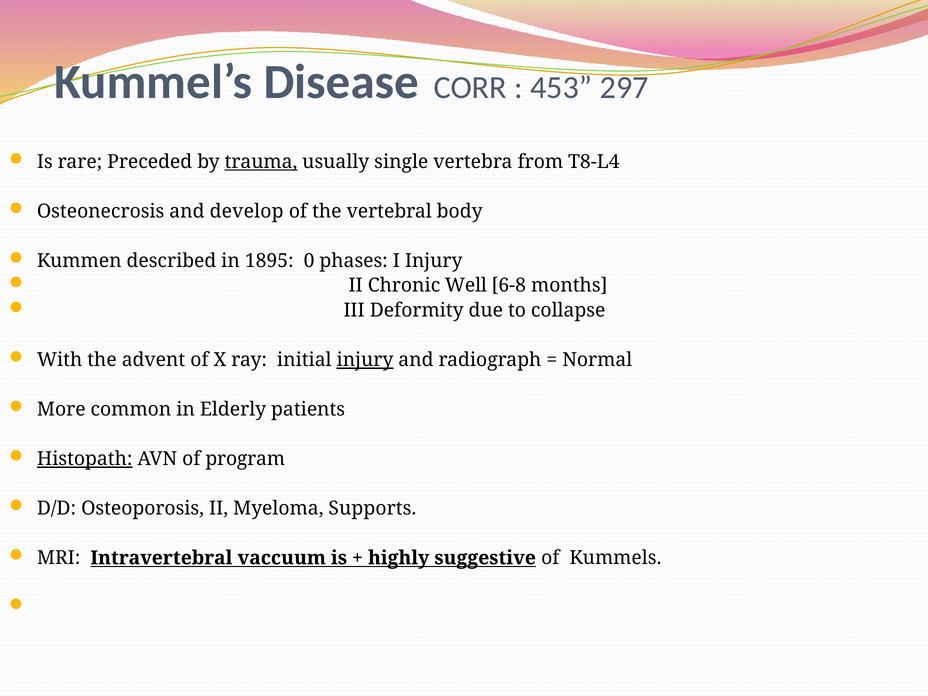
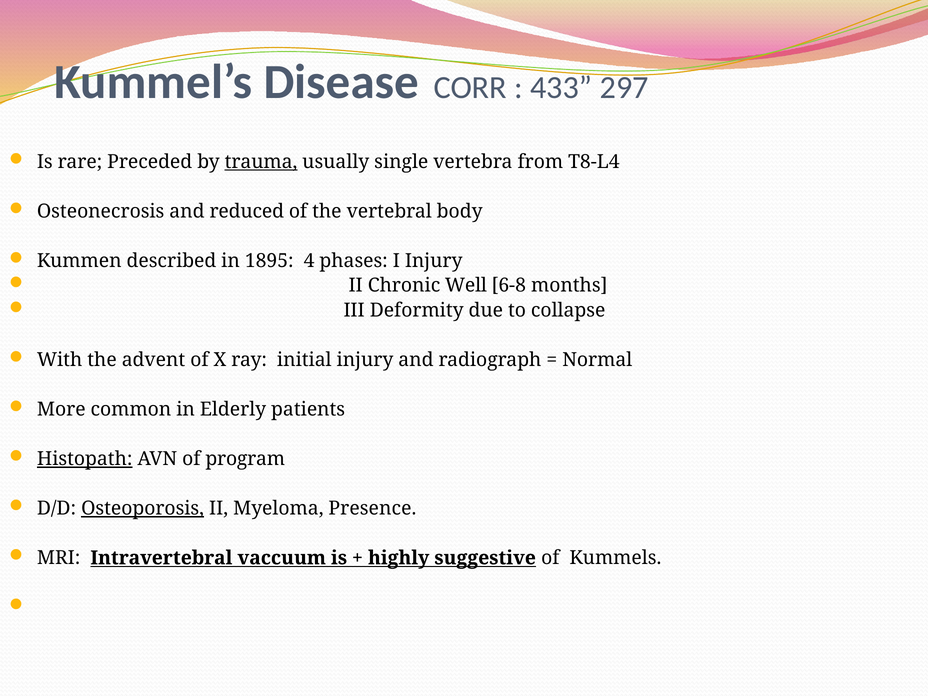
453: 453 -> 433
develop: develop -> reduced
0: 0 -> 4
injury at (365, 360) underline: present -> none
Osteoporosis underline: none -> present
Supports: Supports -> Presence
